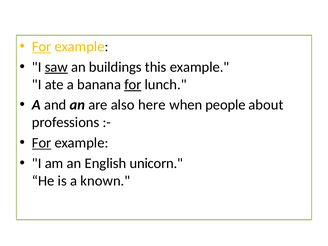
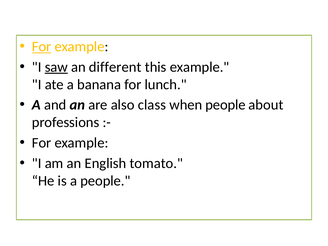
buildings: buildings -> different
for at (133, 84) underline: present -> none
here: here -> class
For at (42, 143) underline: present -> none
unicorn: unicorn -> tomato
a known: known -> people
